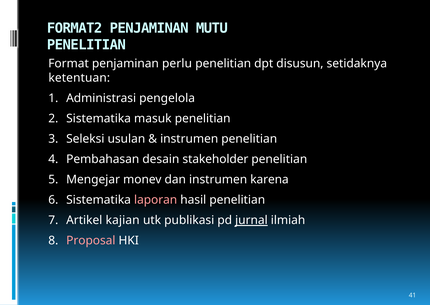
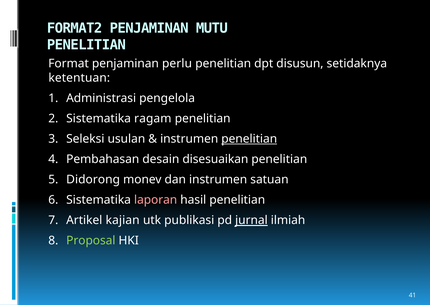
masuk: masuk -> ragam
penelitian at (249, 139) underline: none -> present
stakeholder: stakeholder -> disesuaikan
Mengejar: Mengejar -> Didorong
karena: karena -> satuan
Proposal colour: pink -> light green
